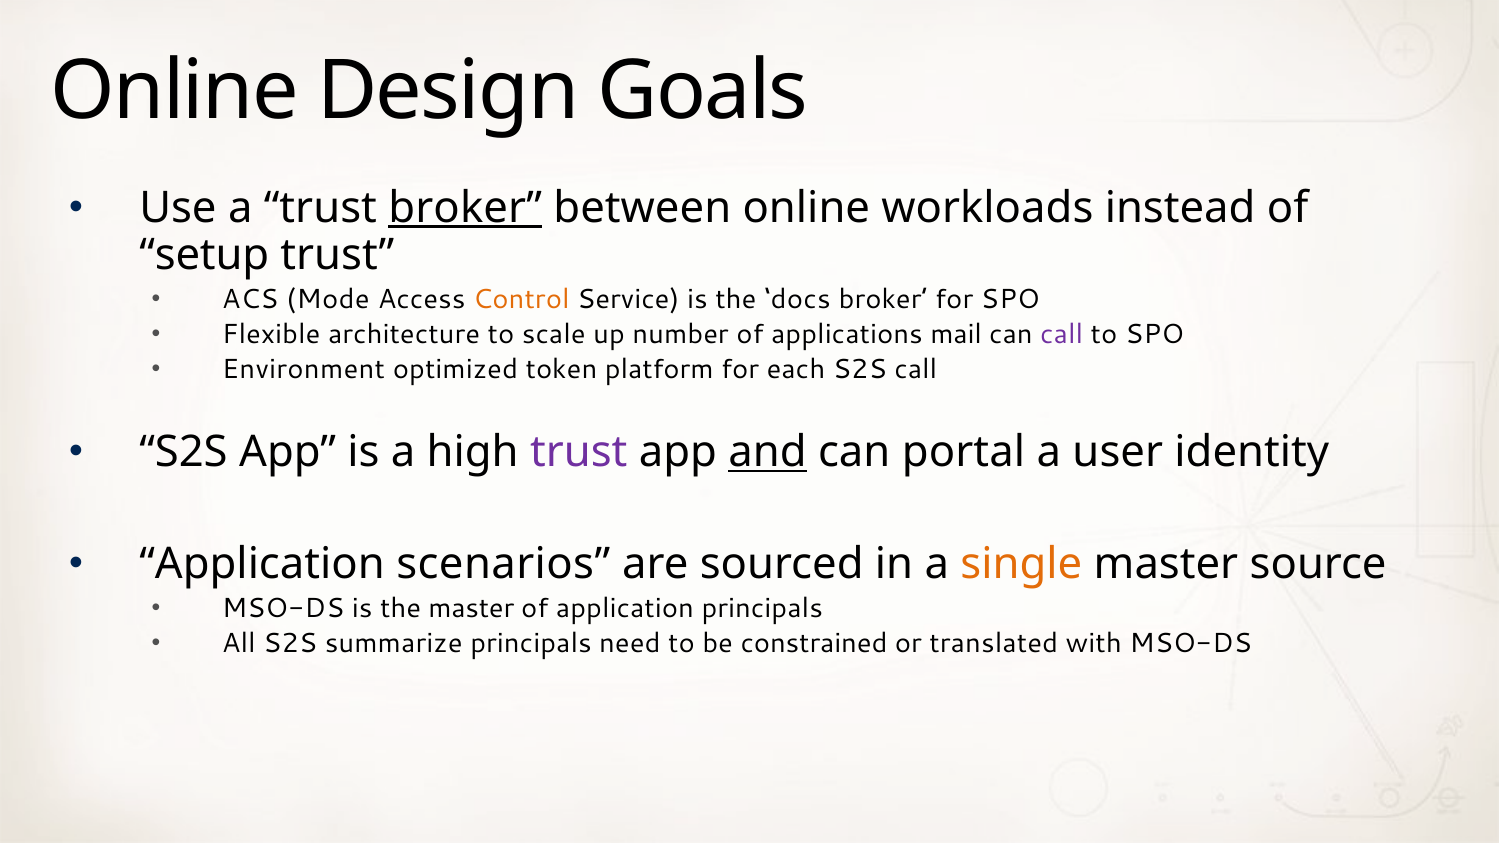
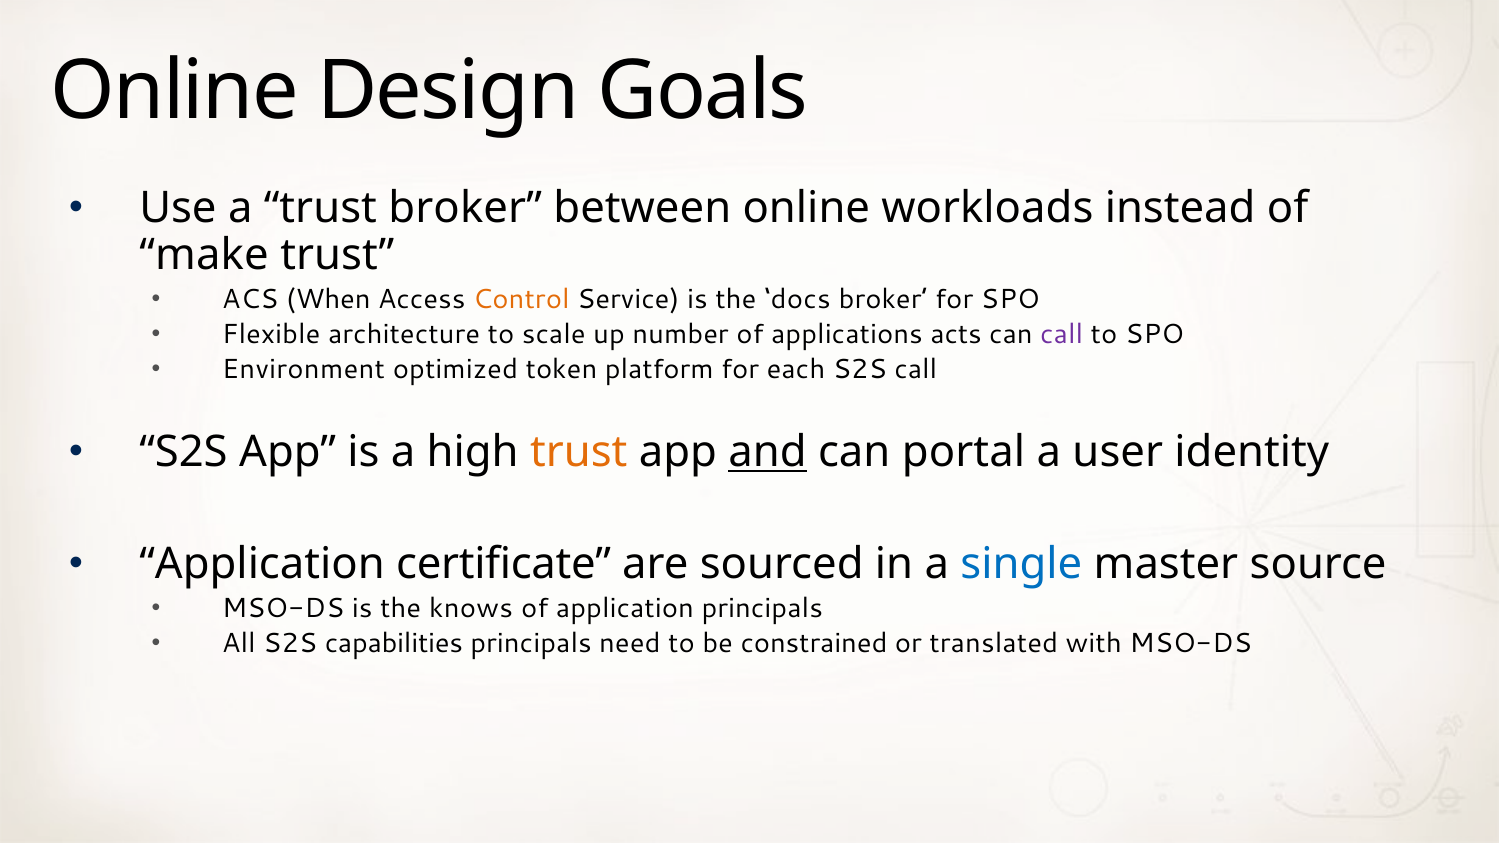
broker at (465, 208) underline: present -> none
setup: setup -> make
Mode: Mode -> When
mail: mail -> acts
trust at (579, 452) colour: purple -> orange
scenarios: scenarios -> certificate
single colour: orange -> blue
the master: master -> knows
summarize: summarize -> capabilities
